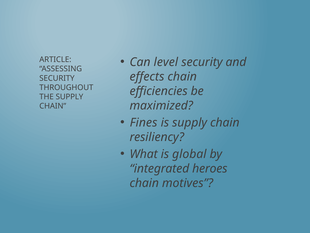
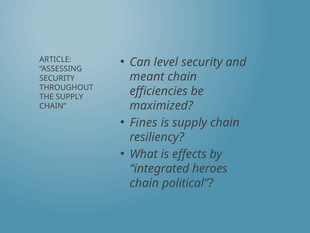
effects: effects -> meant
global: global -> effects
motives: motives -> political
